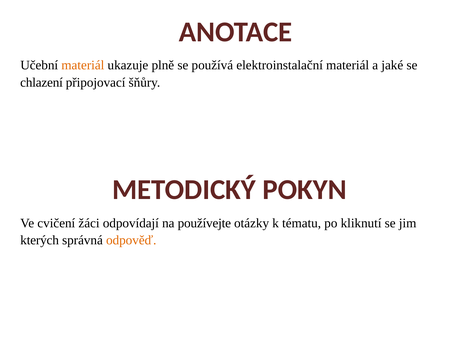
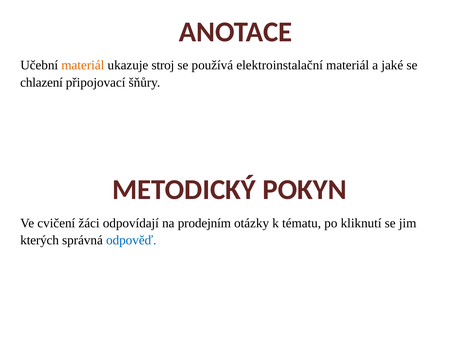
plně: plně -> stroj
používejte: používejte -> prodejním
odpověď colour: orange -> blue
